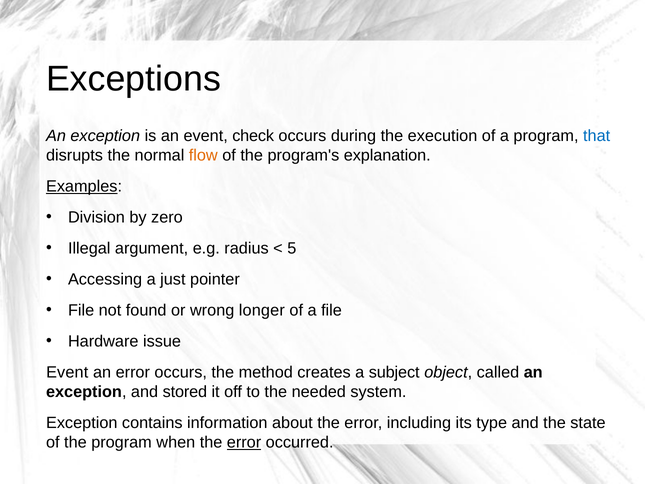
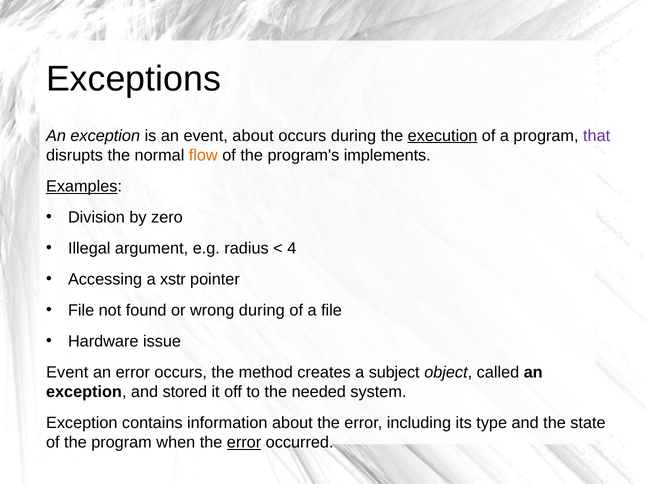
event check: check -> about
execution underline: none -> present
that colour: blue -> purple
explanation: explanation -> implements
5: 5 -> 4
just: just -> xstr
wrong longer: longer -> during
